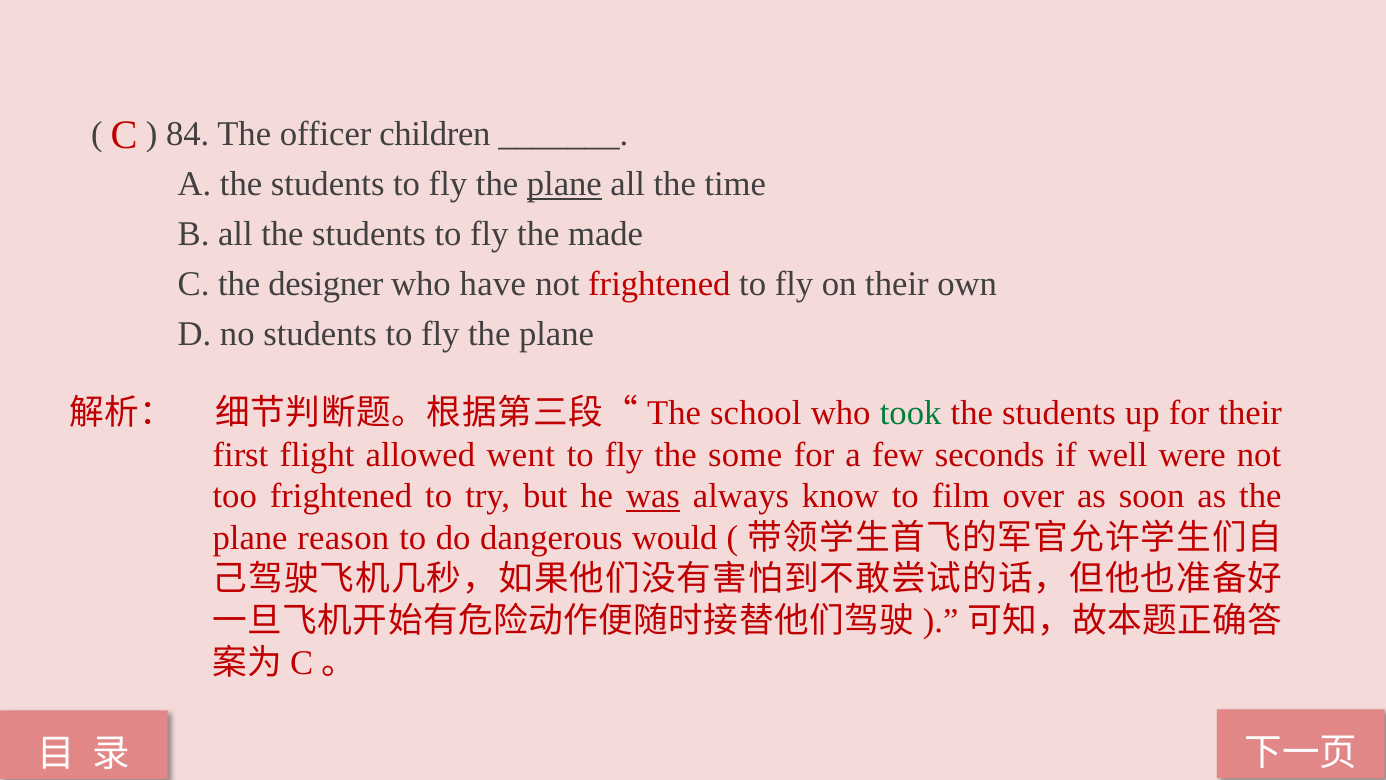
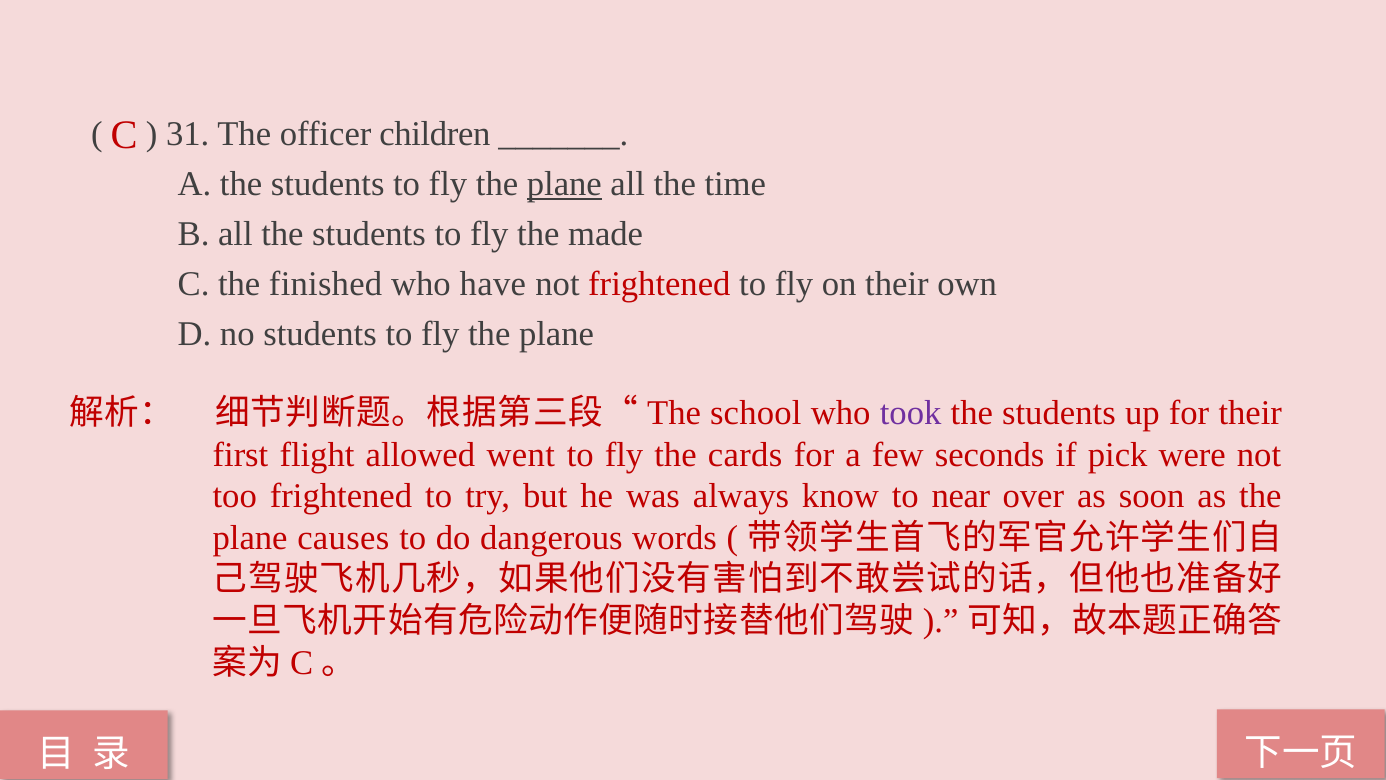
84: 84 -> 31
designer: designer -> finished
took colour: green -> purple
some: some -> cards
well: well -> pick
was underline: present -> none
film: film -> near
reason: reason -> causes
would: would -> words
